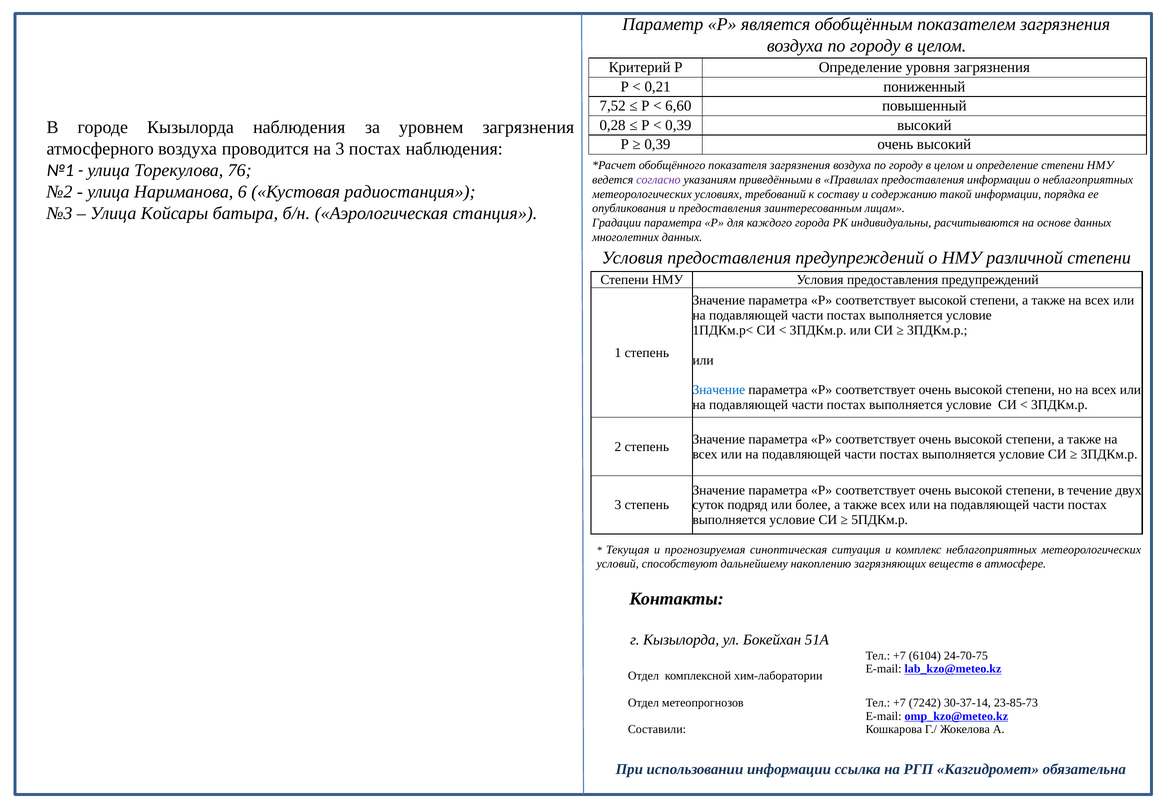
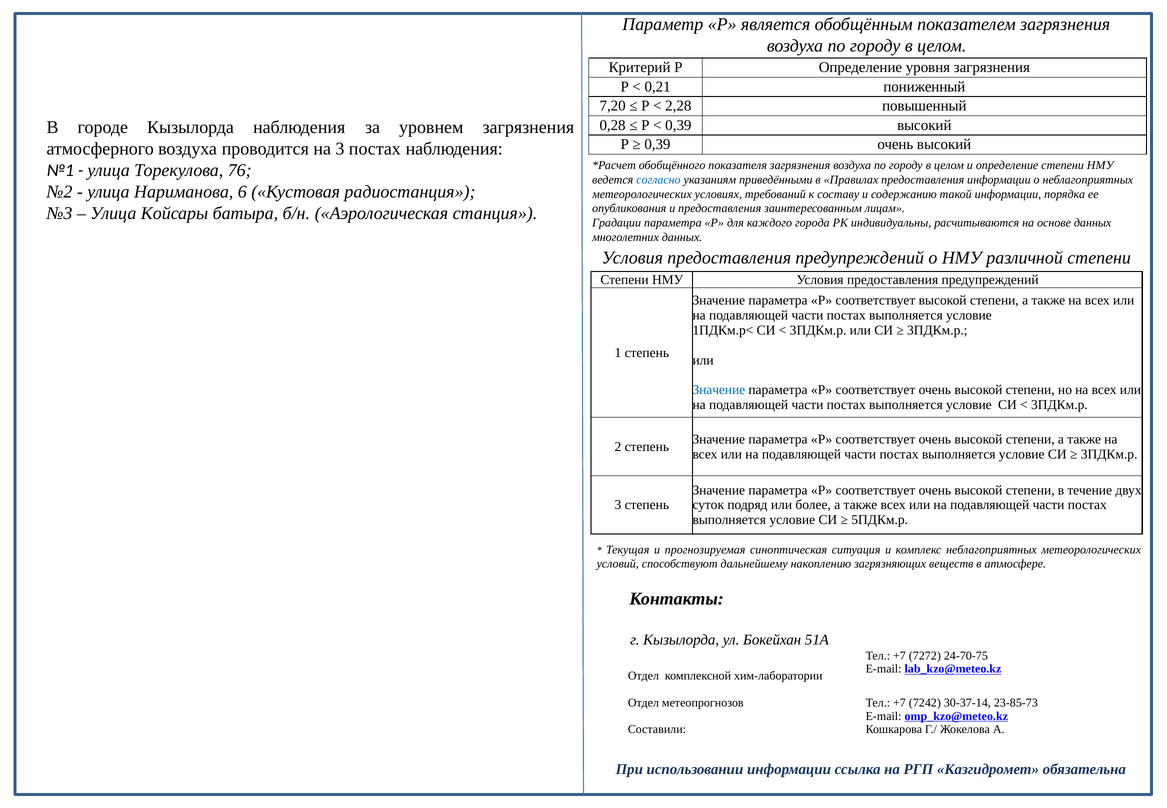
7,52: 7,52 -> 7,20
6,60: 6,60 -> 2,28
согласно colour: purple -> blue
6104: 6104 -> 7272
